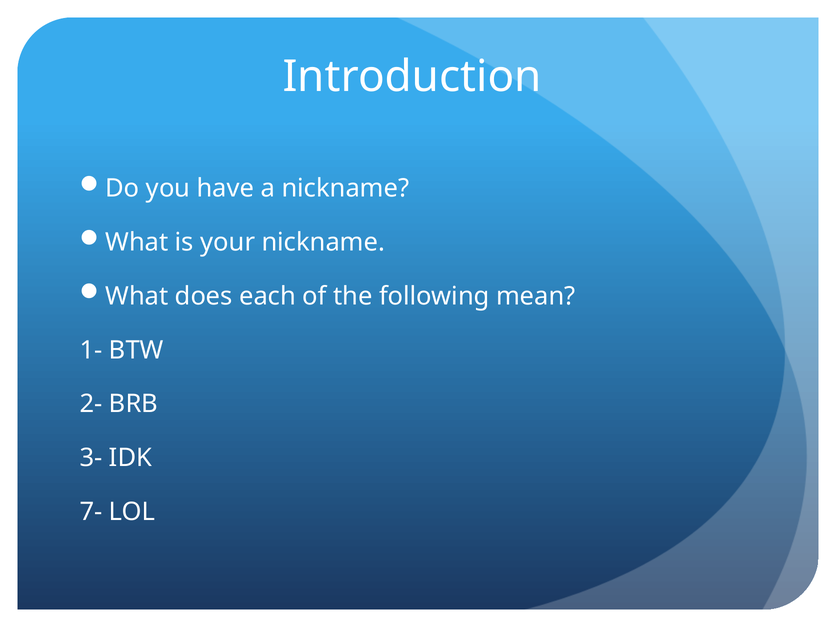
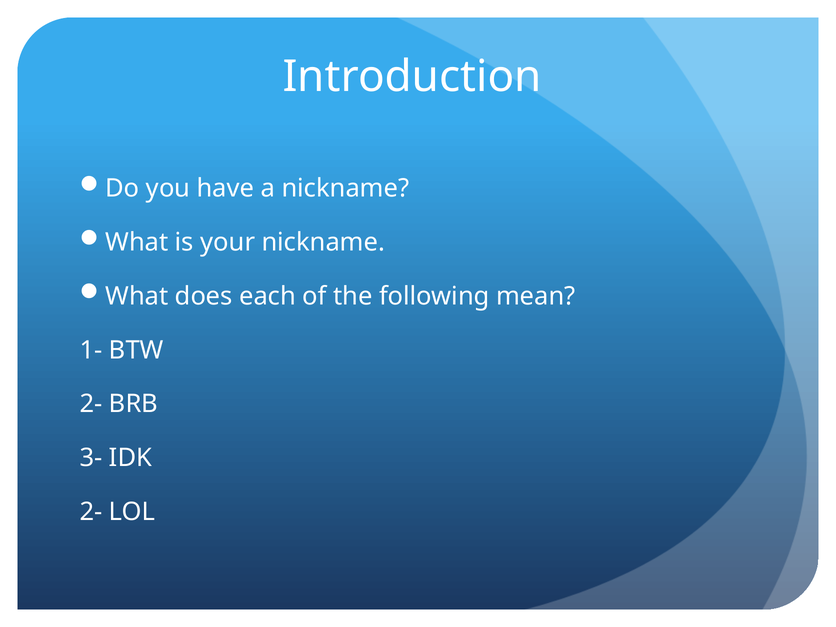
7- at (91, 512): 7- -> 2-
